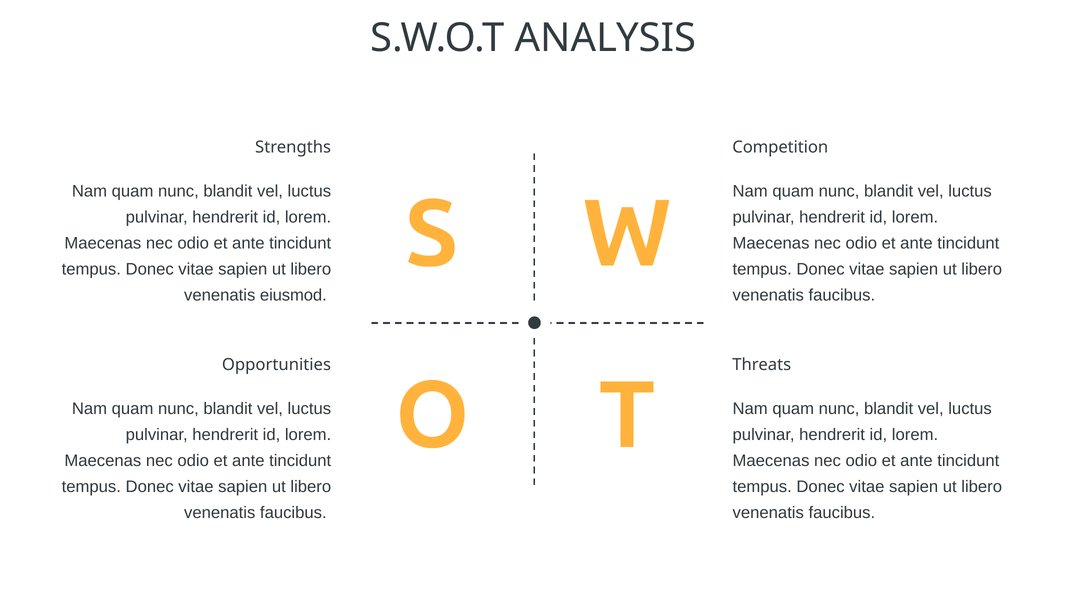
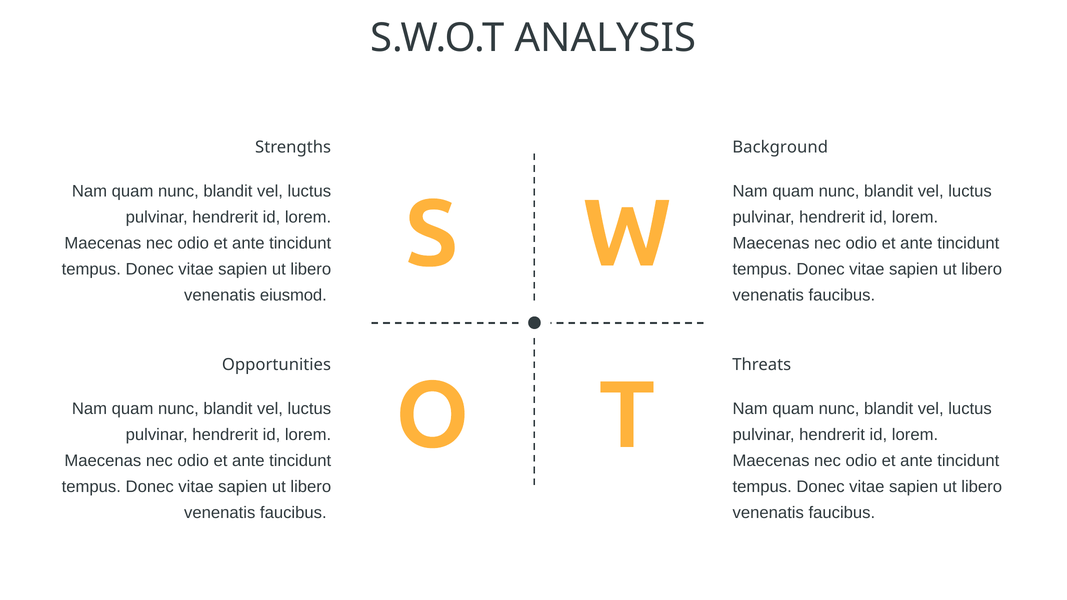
Competition: Competition -> Background
